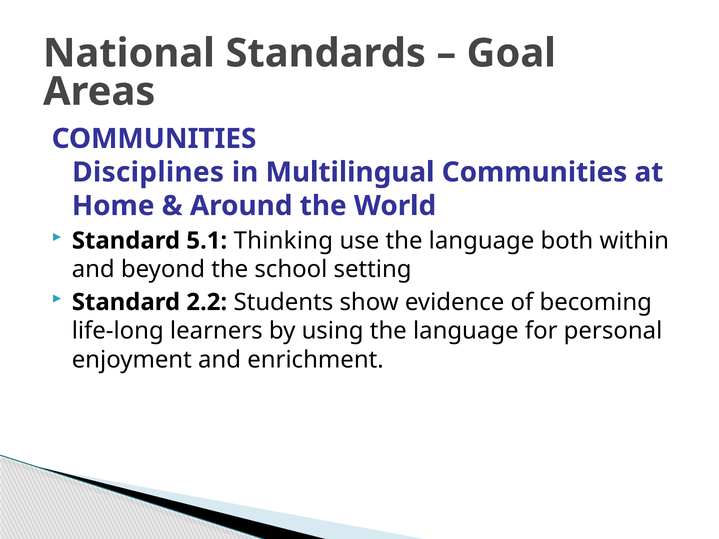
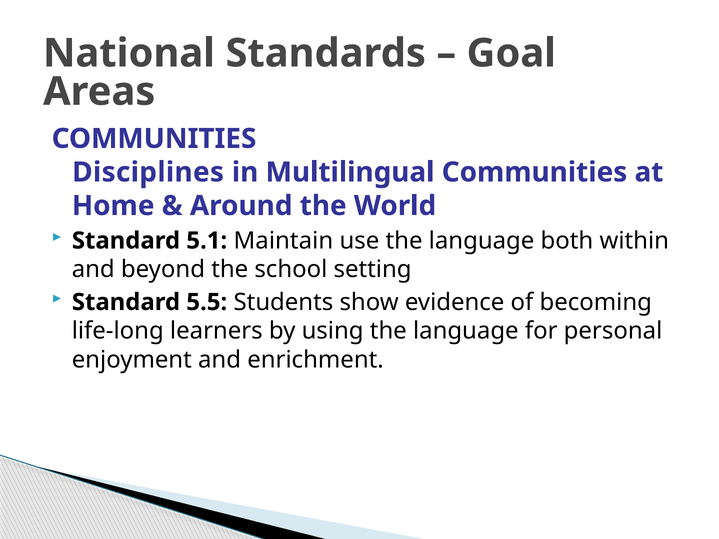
Thinking: Thinking -> Maintain
2.2: 2.2 -> 5.5
